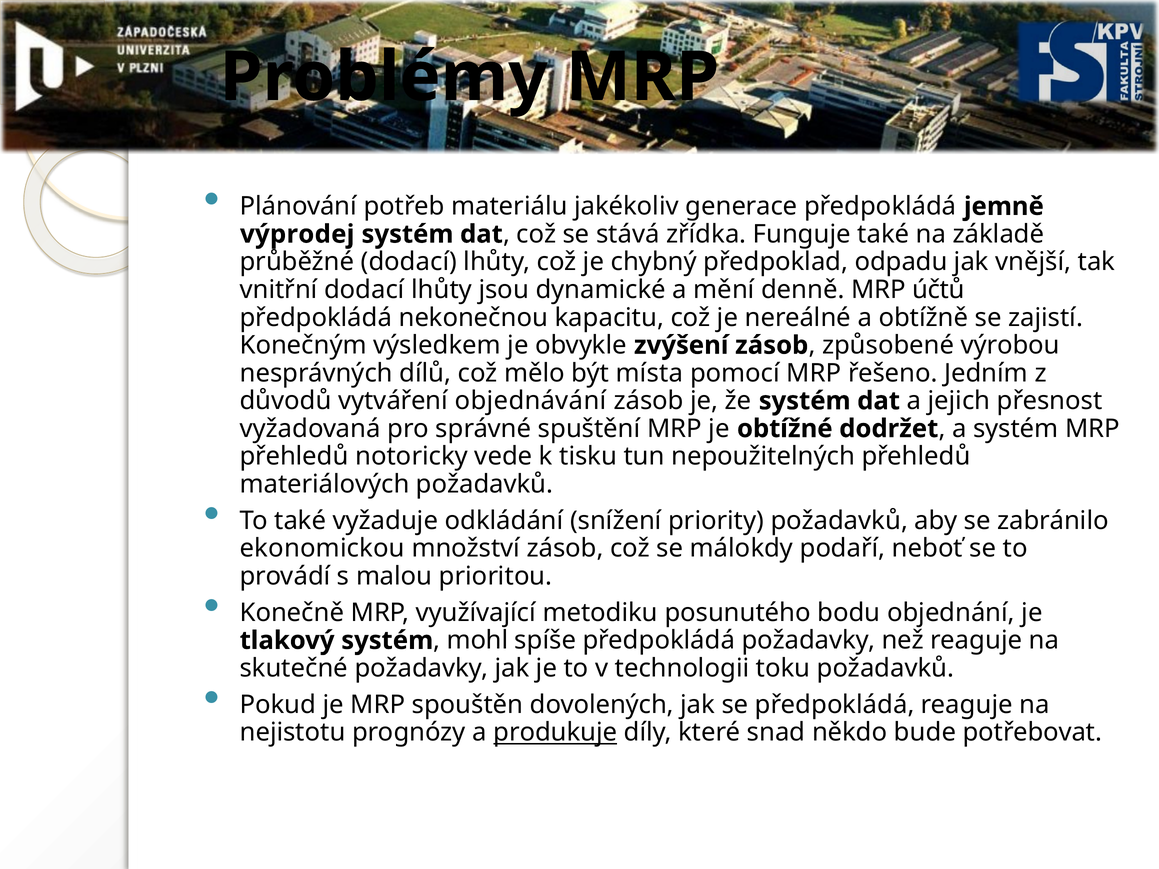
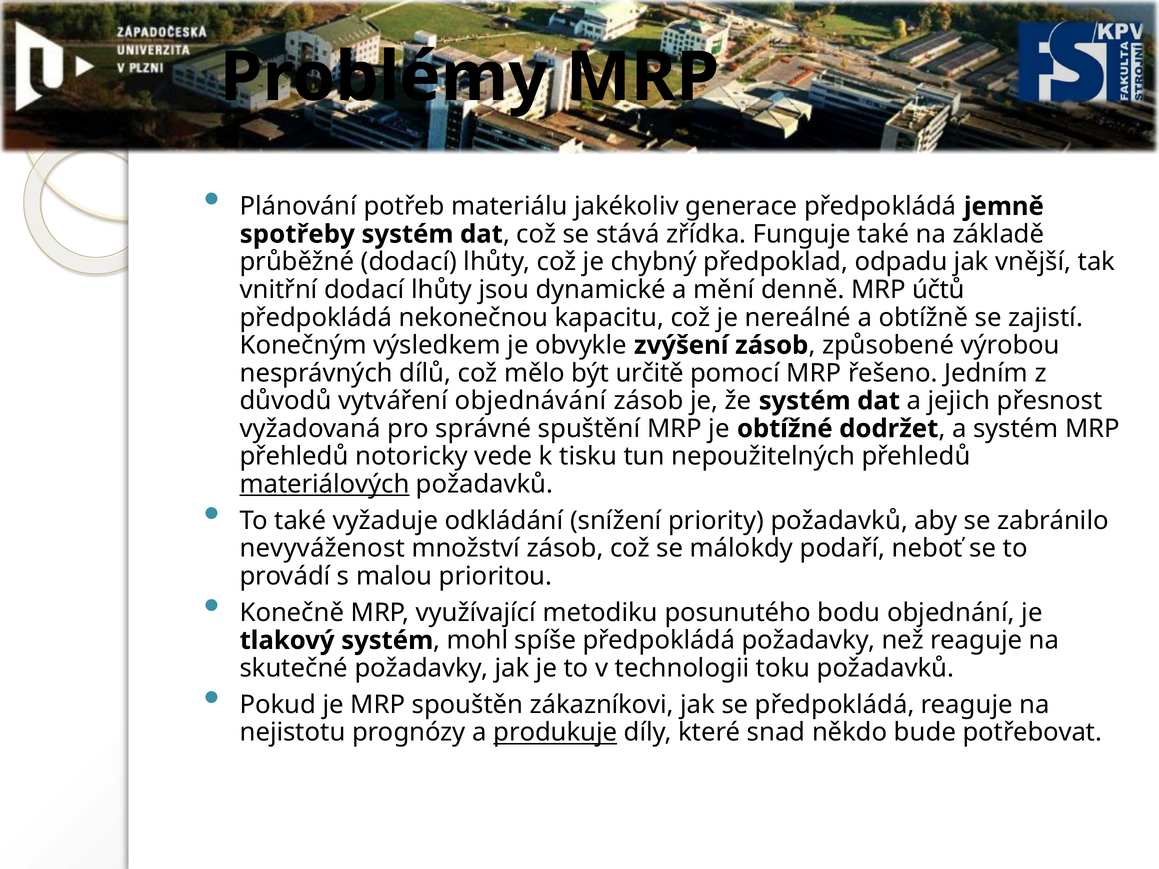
výprodej: výprodej -> spotřeby
místa: místa -> určitě
materiálových underline: none -> present
ekonomickou: ekonomickou -> nevyváženost
dovolených: dovolených -> zákazníkovi
